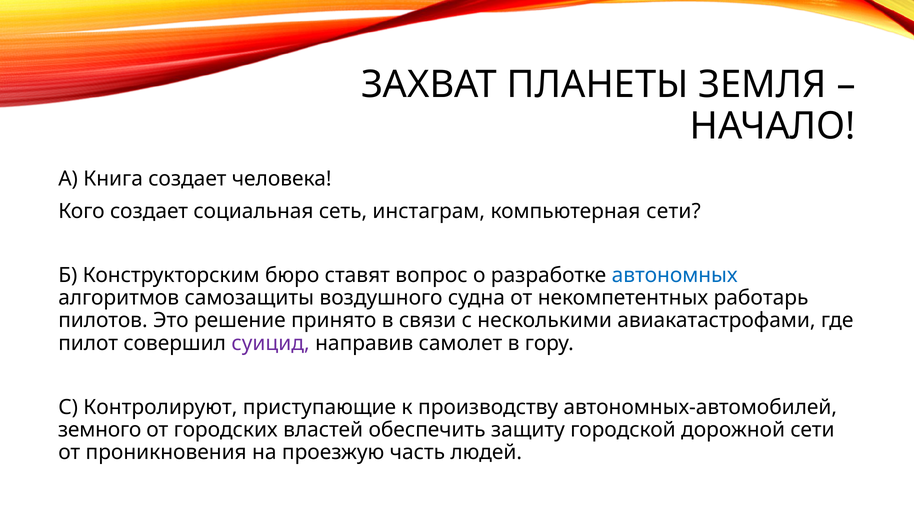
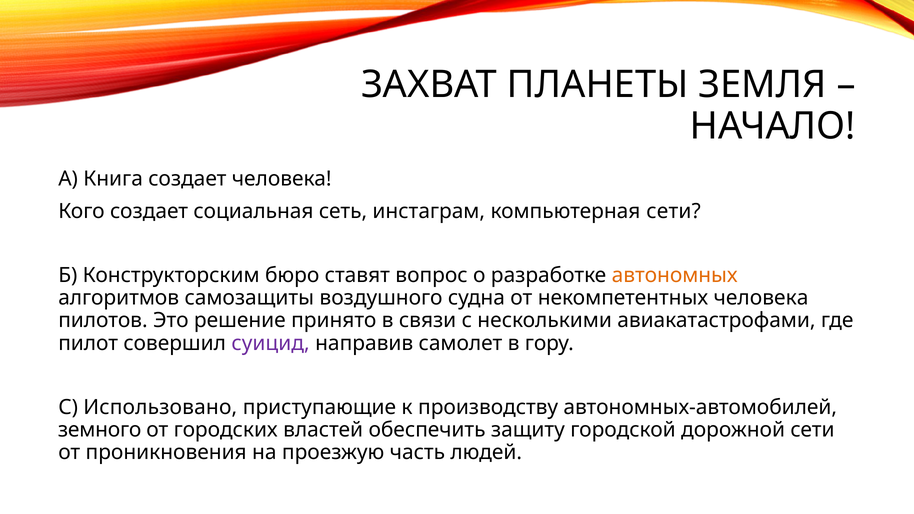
автономных colour: blue -> orange
некомпетентных работарь: работарь -> человека
Контролируют: Контролируют -> Использовано
